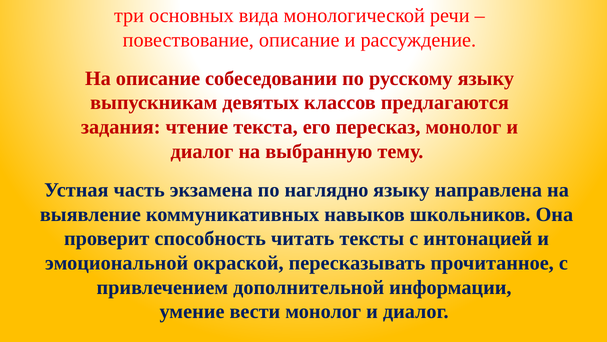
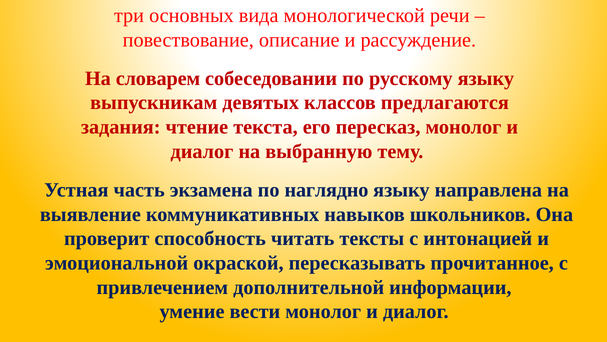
На описание: описание -> словарем
